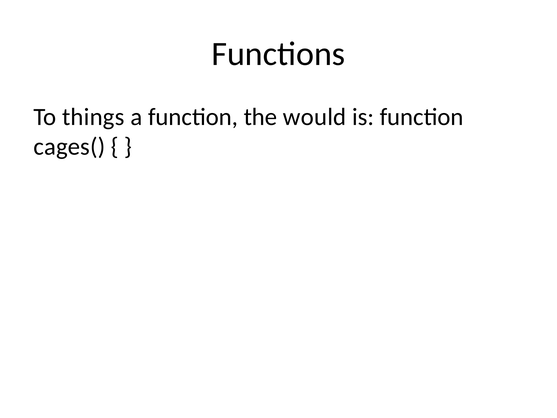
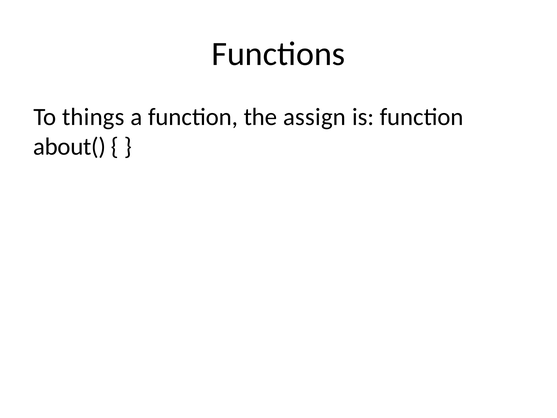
would: would -> assign
cages(: cages( -> about(
